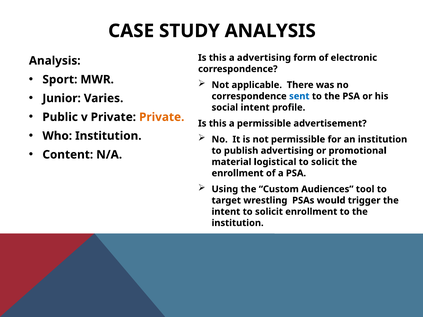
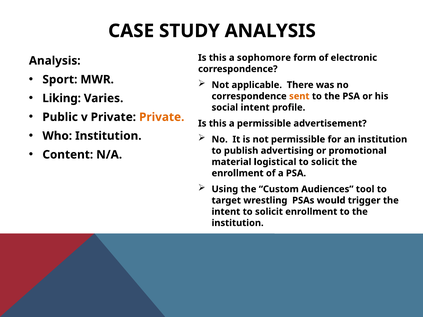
a advertising: advertising -> sophomore
Junior: Junior -> Liking
sent colour: blue -> orange
